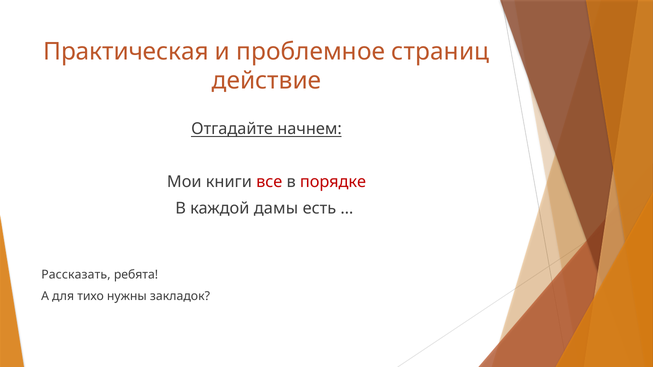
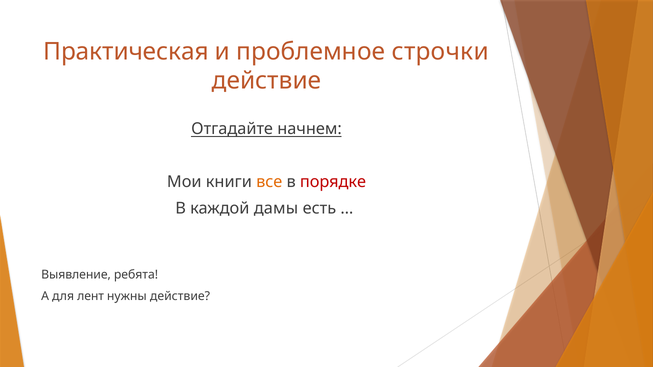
страниц: страниц -> строчки
все colour: red -> orange
Рассказать: Рассказать -> Выявление
тихо: тихо -> лент
нужны закладок: закладок -> действие
